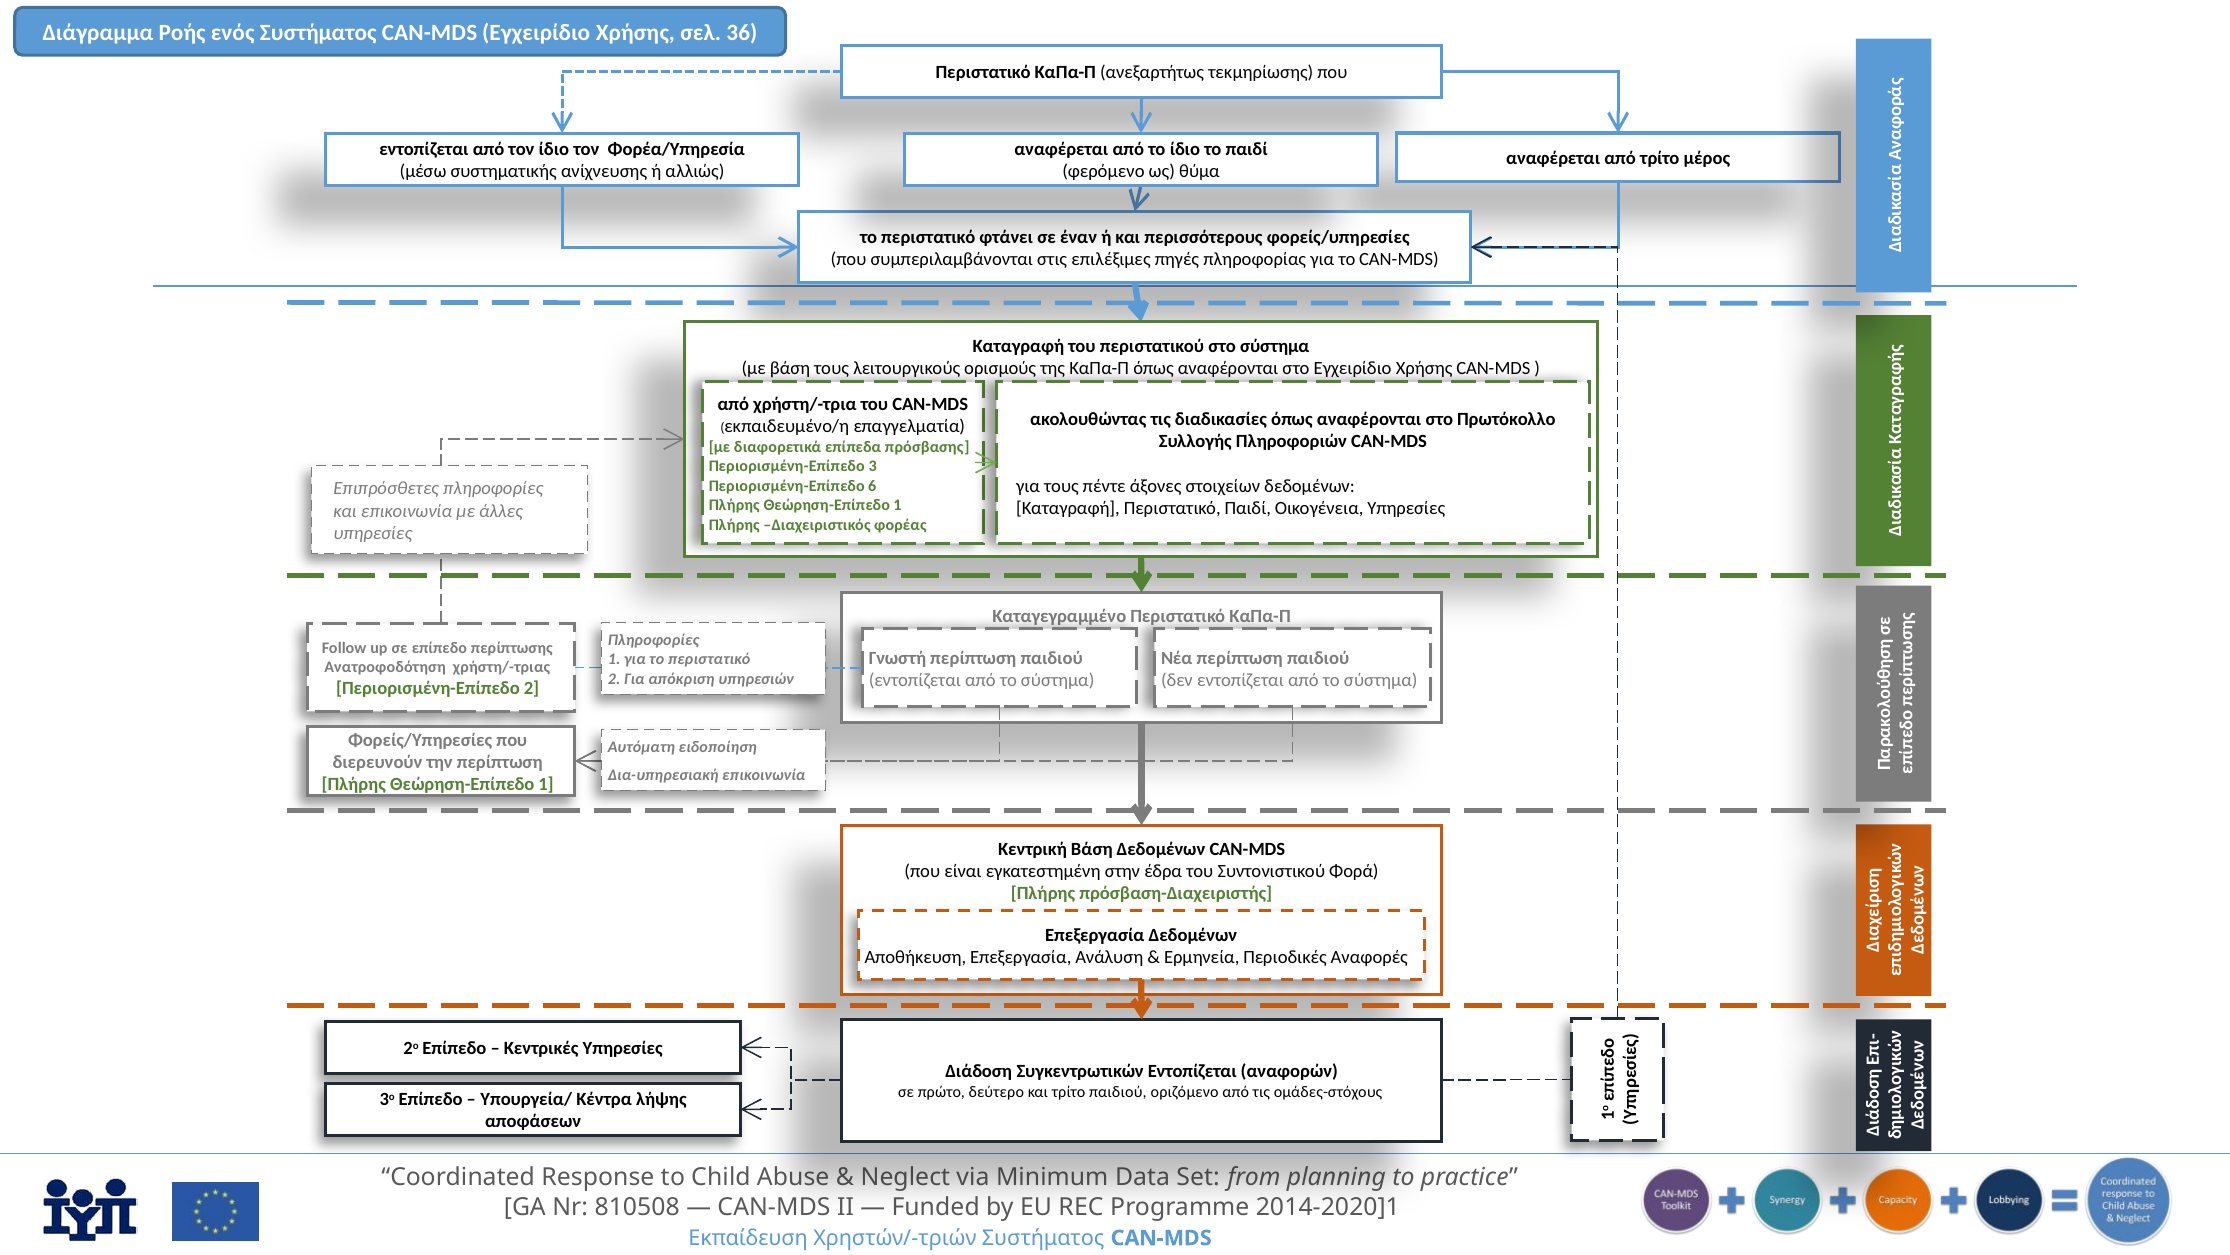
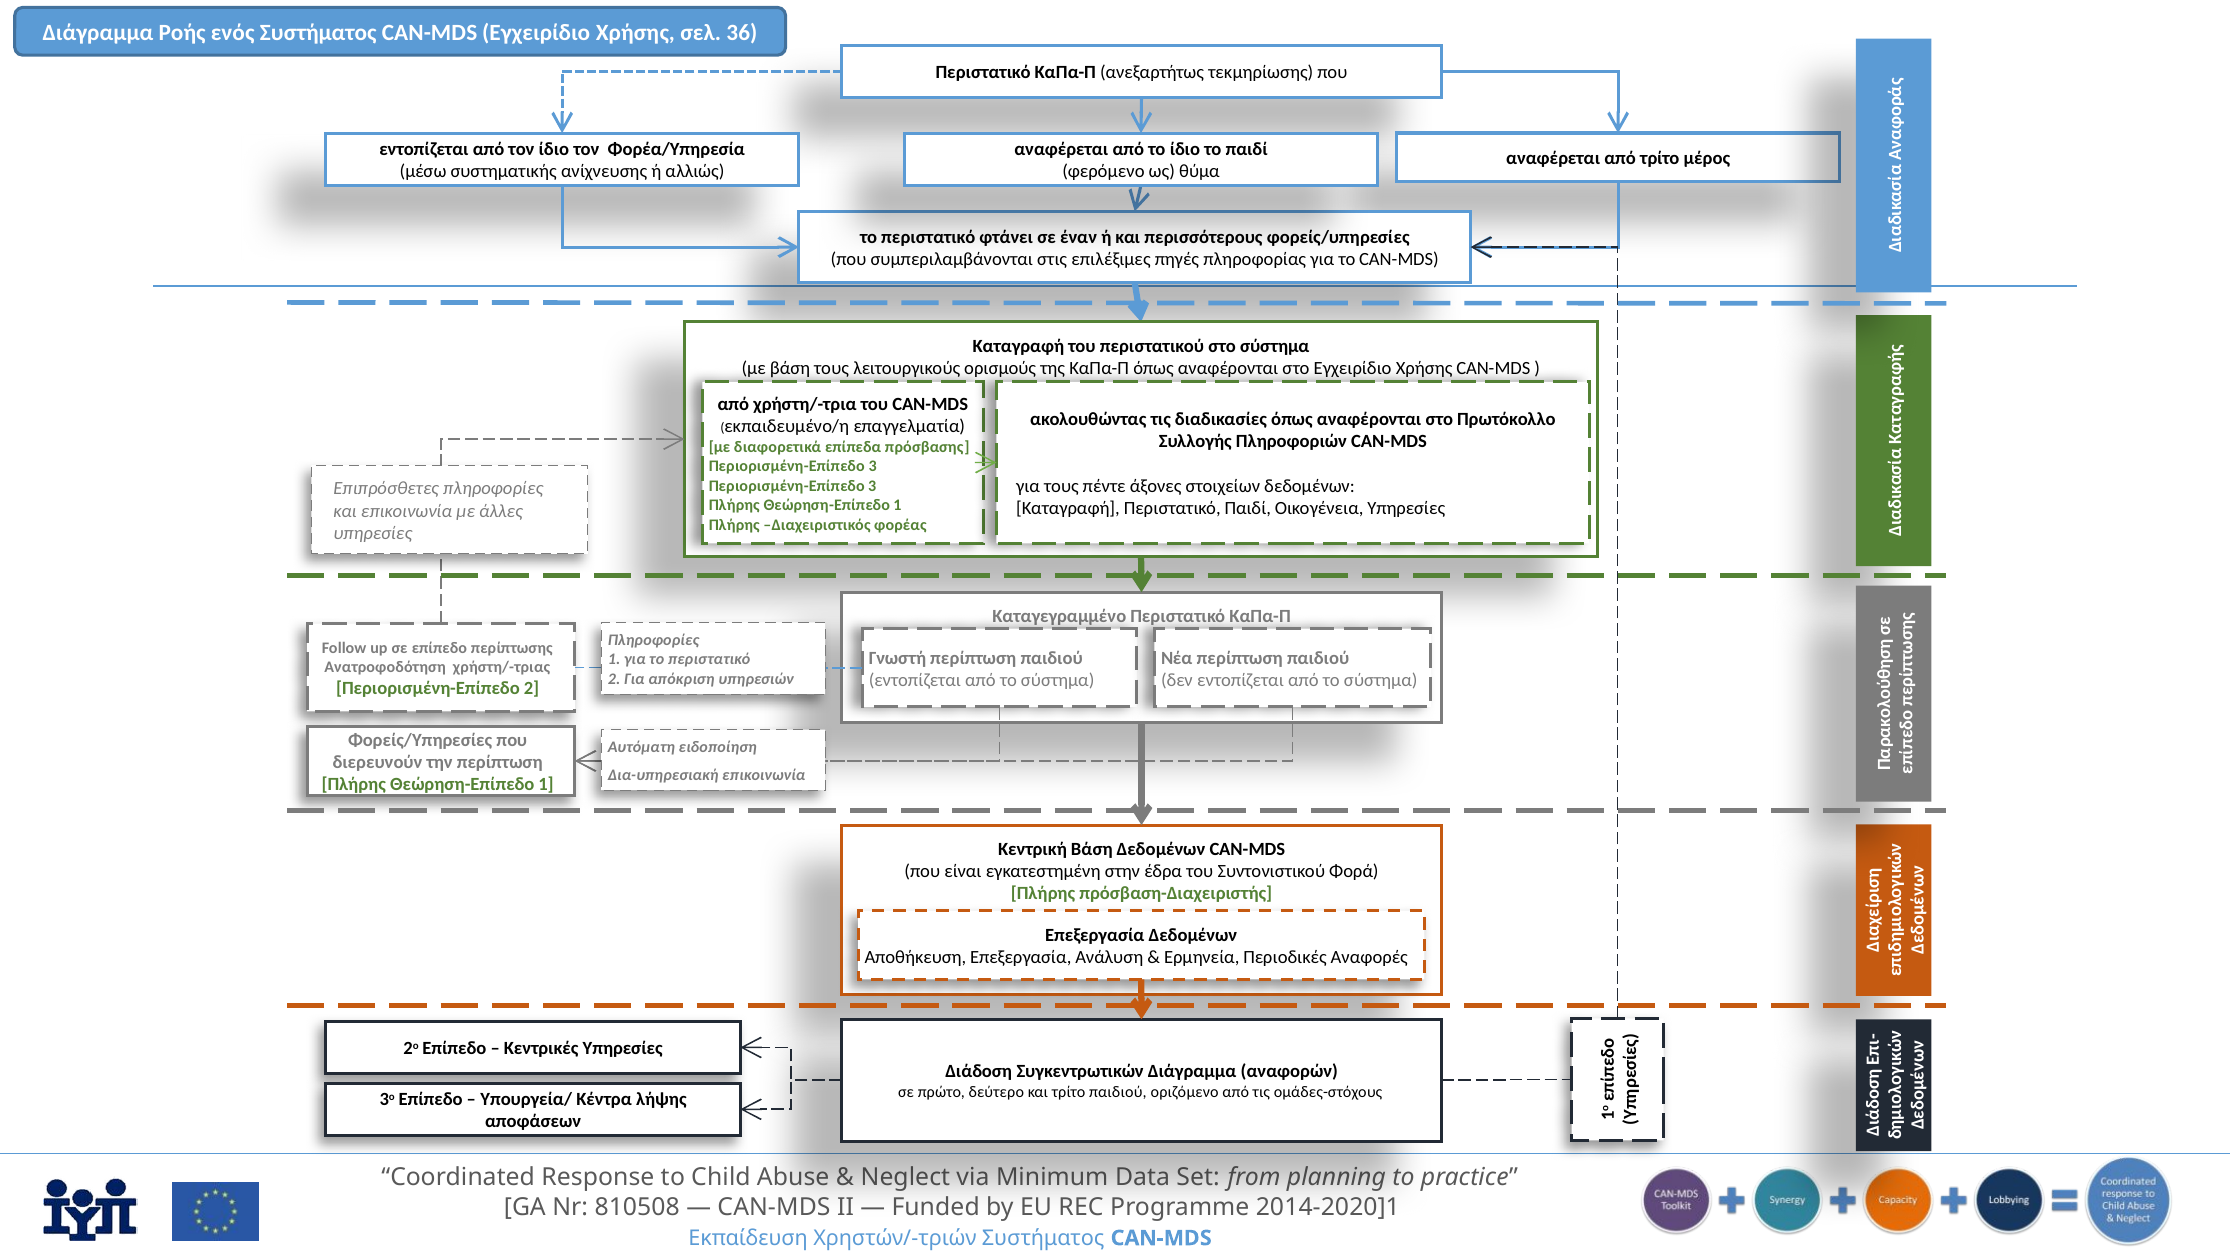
6 at (872, 486): 6 -> 3
Συγκεντρωτικών Εντοπίζεται: Εντοπίζεται -> Διάγραμμα
